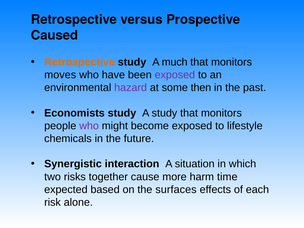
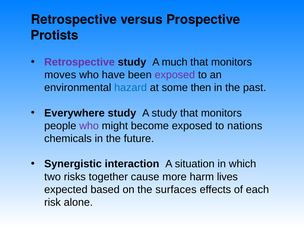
Caused: Caused -> Protists
Retrospective at (80, 62) colour: orange -> purple
hazard colour: purple -> blue
Economists: Economists -> Everywhere
lifestyle: lifestyle -> nations
time: time -> lives
